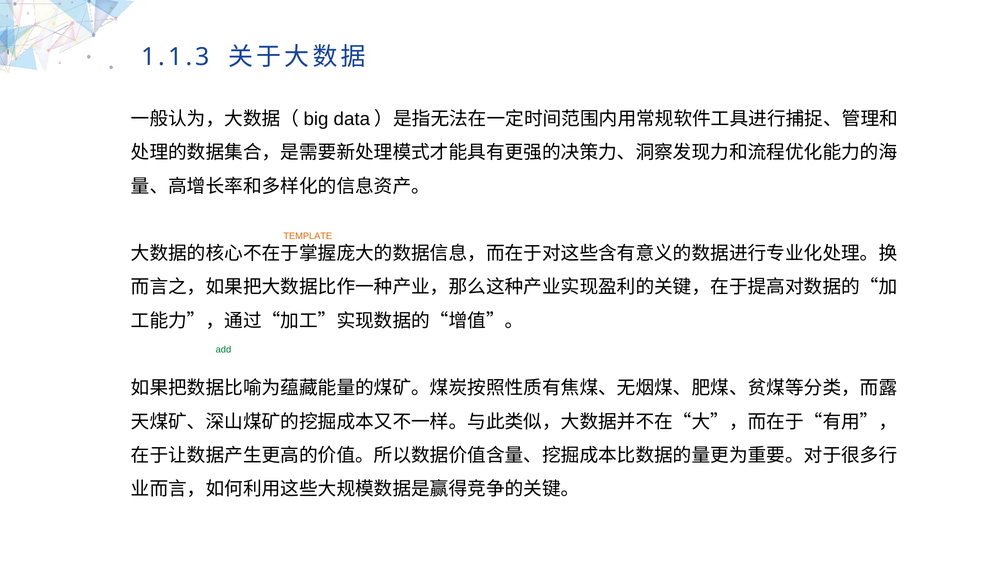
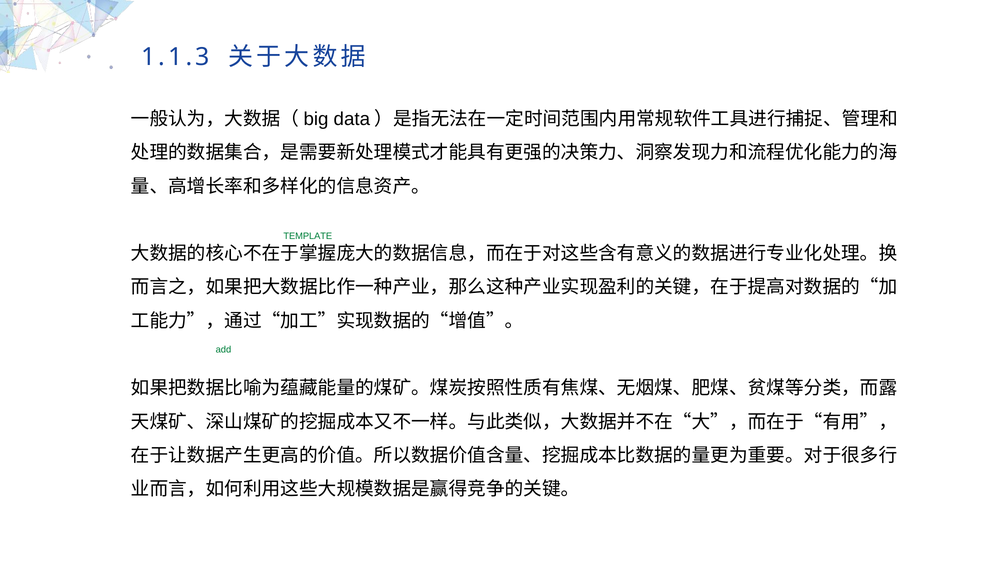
TEMPLATE colour: orange -> green
